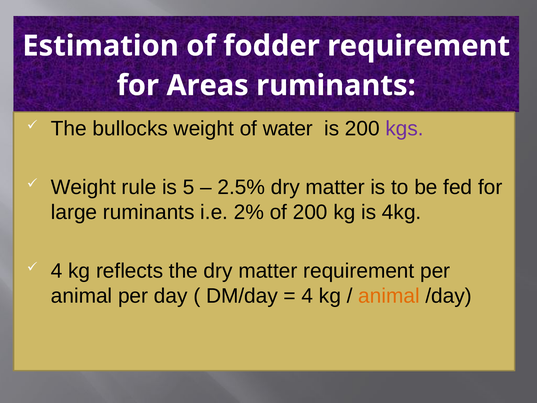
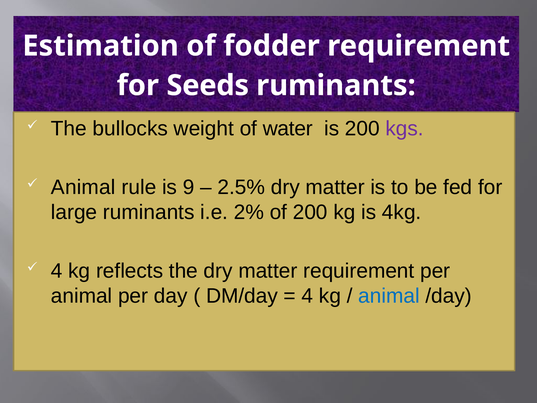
Areas: Areas -> Seeds
Weight at (83, 187): Weight -> Animal
5: 5 -> 9
animal at (389, 296) colour: orange -> blue
